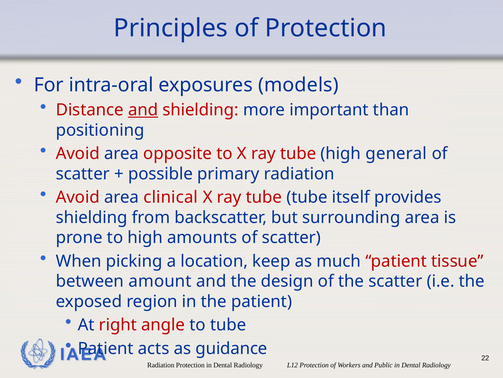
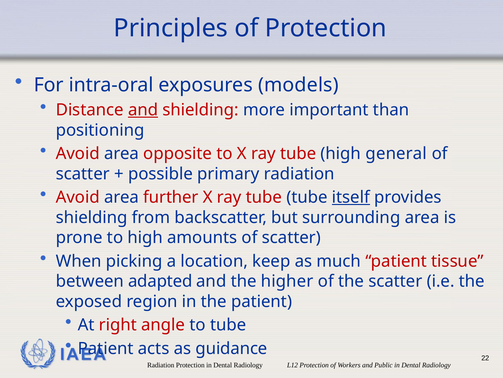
clinical: clinical -> further
itself underline: none -> present
amount: amount -> adapted
design: design -> higher
